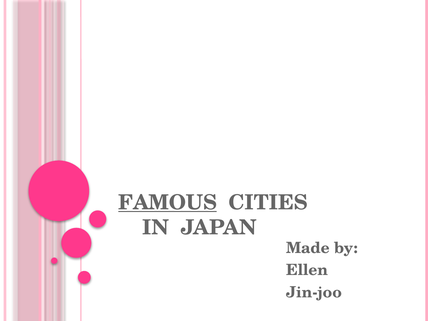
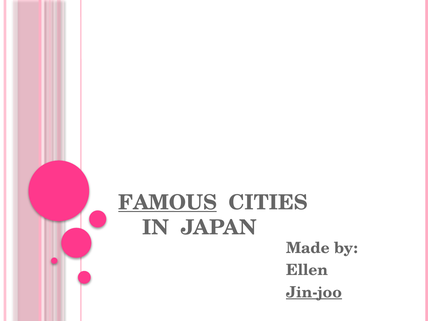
Jin-joo underline: none -> present
